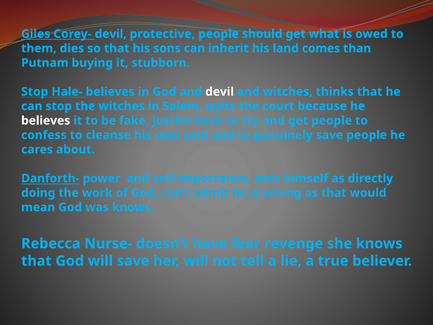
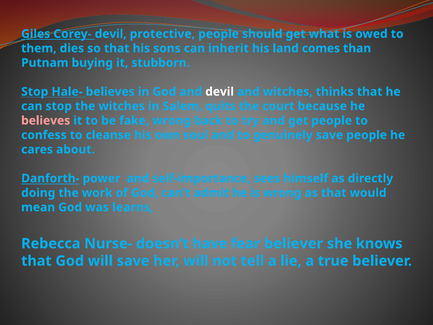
believes at (46, 121) colour: white -> pink
fake justice: justice -> wrong
was knows: knows -> learns
fear revenge: revenge -> believer
